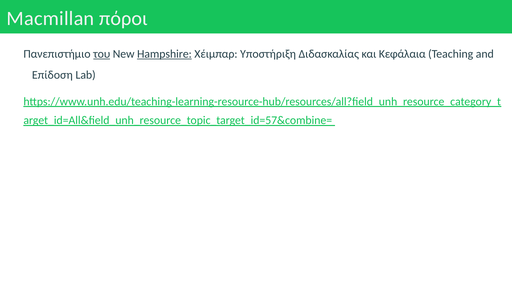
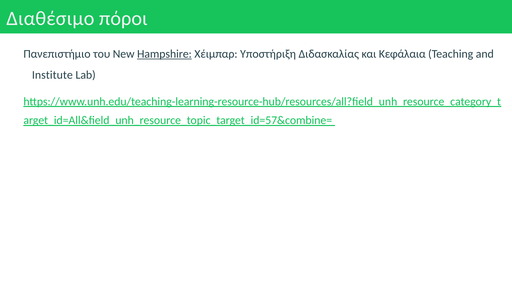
Macmillan: Macmillan -> Διαθέσιμο
του underline: present -> none
Επίδοση: Επίδοση -> Institute
